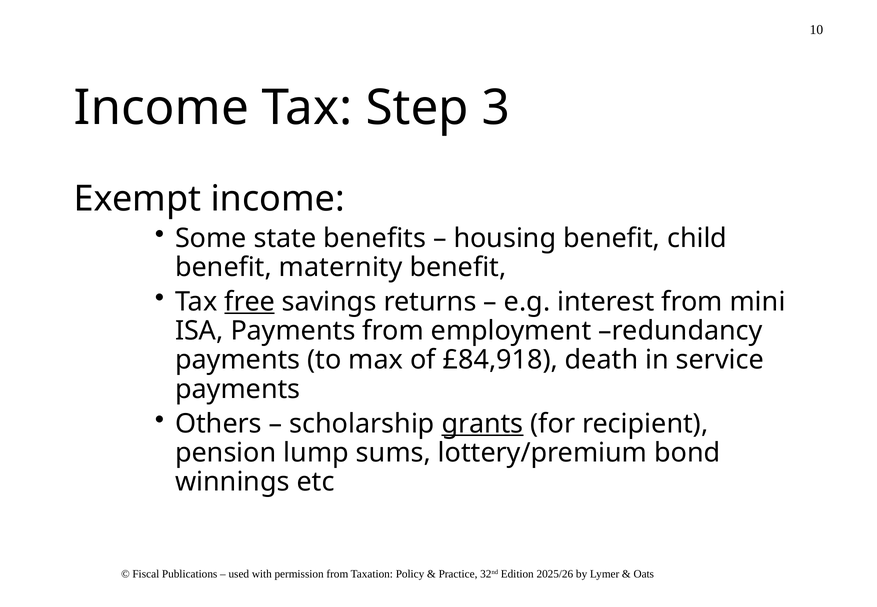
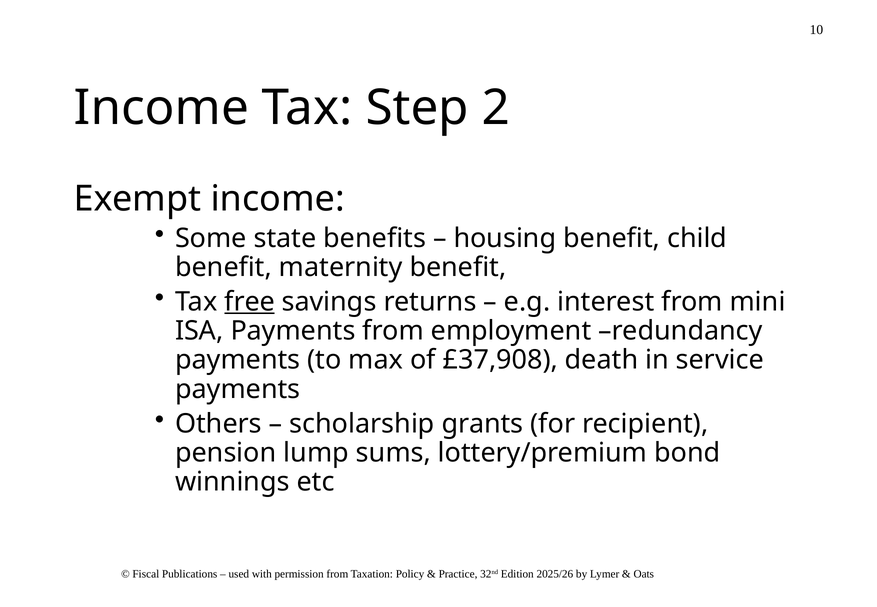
3: 3 -> 2
£84,918: £84,918 -> £37,908
grants underline: present -> none
